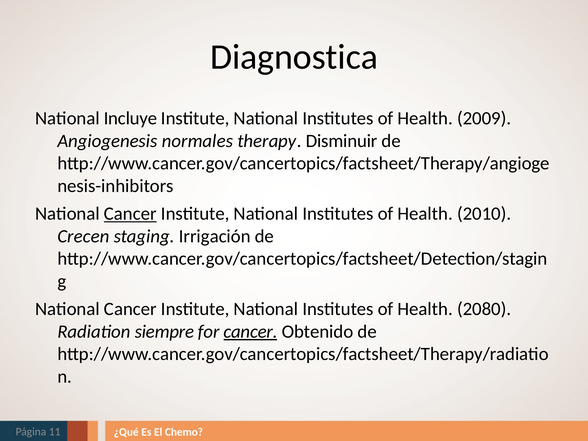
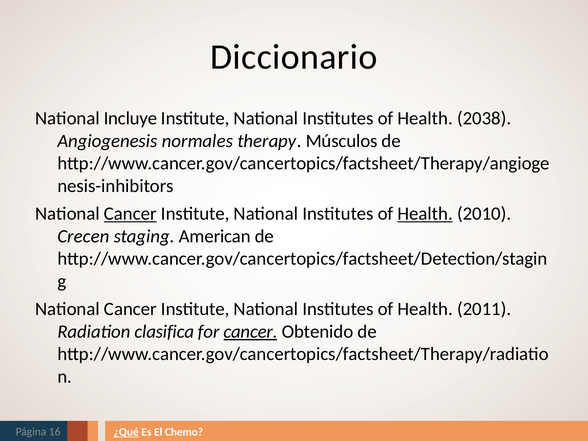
Diagnostica: Diagnostica -> Diccionario
2009: 2009 -> 2038
Disminuir: Disminuir -> Músculos
Health at (425, 214) underline: none -> present
Irrigación: Irrigación -> American
2080: 2080 -> 2011
siempre: siempre -> clasifica
11: 11 -> 16
¿Qué underline: none -> present
